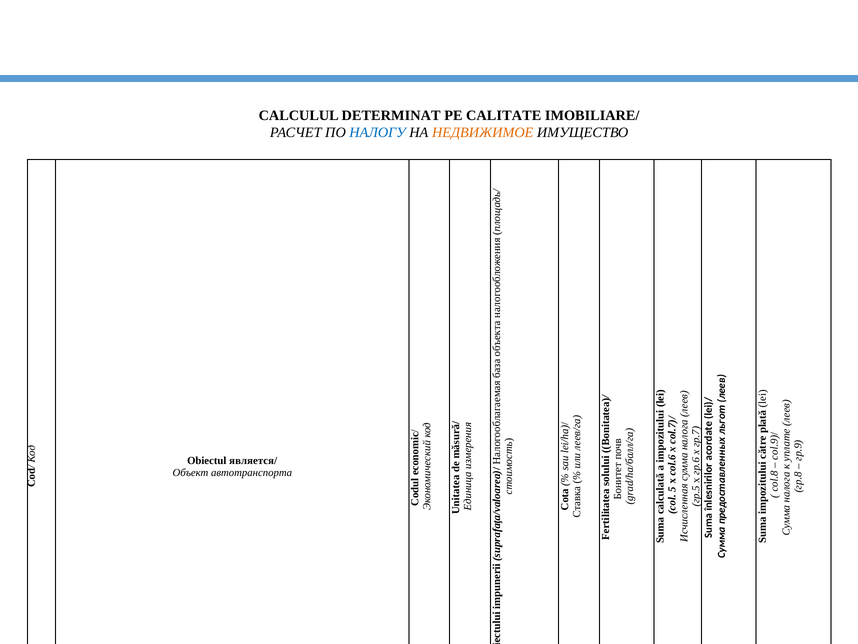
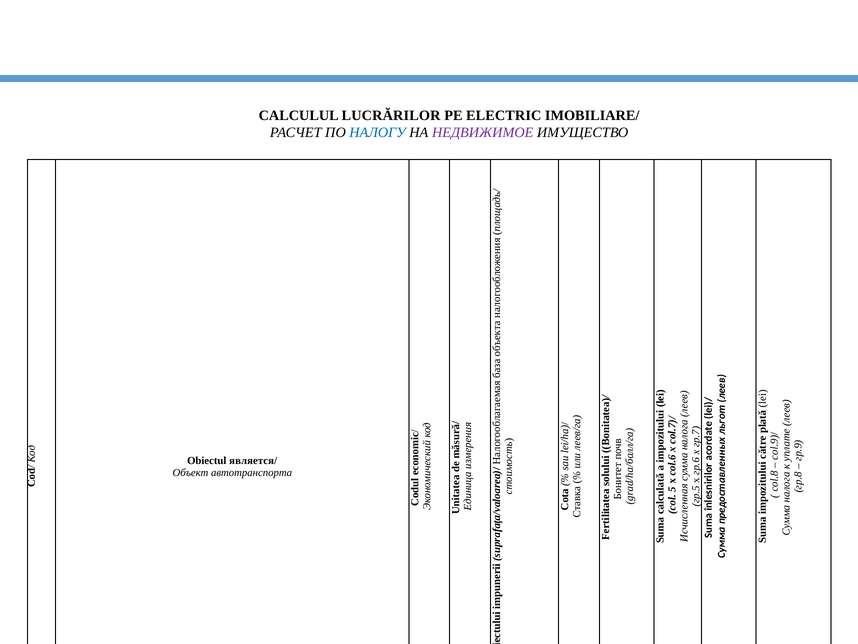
DETERMINAT: DETERMINAT -> LUCRĂRILOR
CALITATE: CALITATE -> ELECTRIC
НЕДВИЖИМОЕ at (483, 133) colour: orange -> purple
